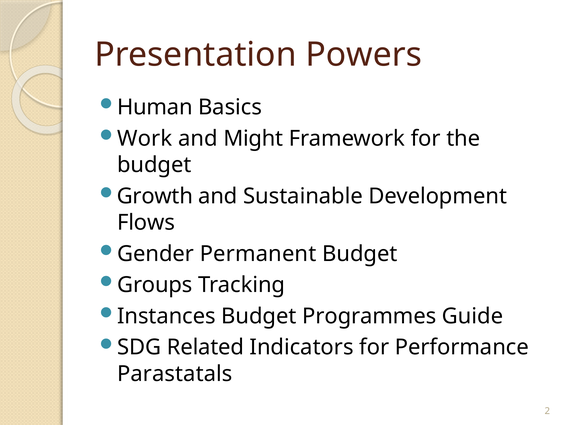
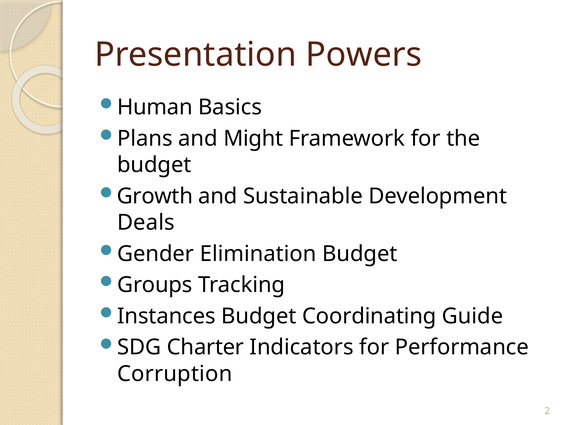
Work: Work -> Plans
Flows: Flows -> Deals
Permanent: Permanent -> Elimination
Programmes: Programmes -> Coordinating
Related: Related -> Charter
Parastatals: Parastatals -> Corruption
